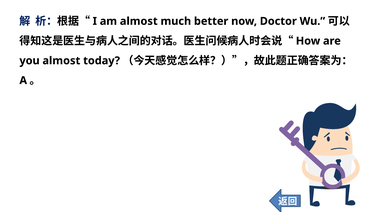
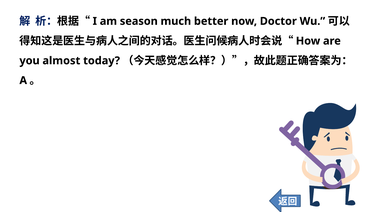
am almost: almost -> season
